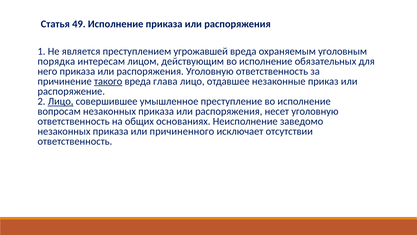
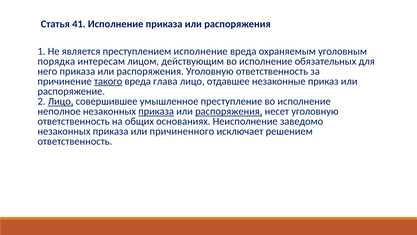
49: 49 -> 41
преступлением угрожавшей: угрожавшей -> исполнение
вопросам: вопросам -> неполное
приказа at (156, 111) underline: none -> present
распоряжения at (229, 111) underline: none -> present
отсутствии: отсутствии -> решением
